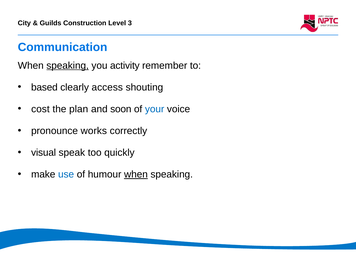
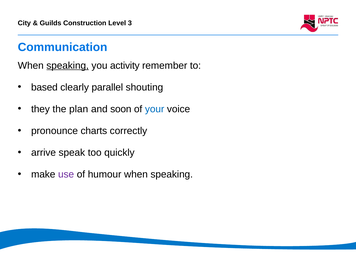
access: access -> parallel
cost: cost -> they
works: works -> charts
visual: visual -> arrive
use colour: blue -> purple
when at (136, 174) underline: present -> none
